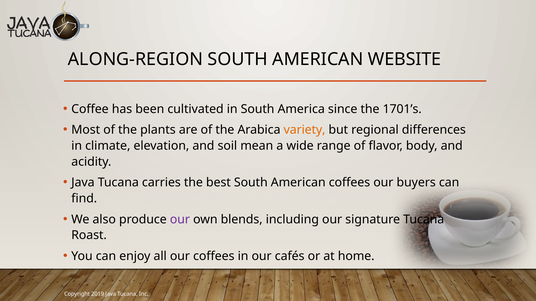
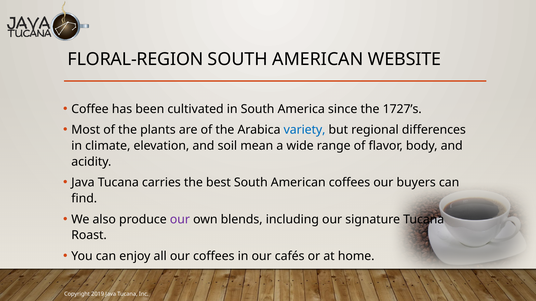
ALONG-REGION: ALONG-REGION -> FLORAL-REGION
1701’s: 1701’s -> 1727’s
variety colour: orange -> blue
